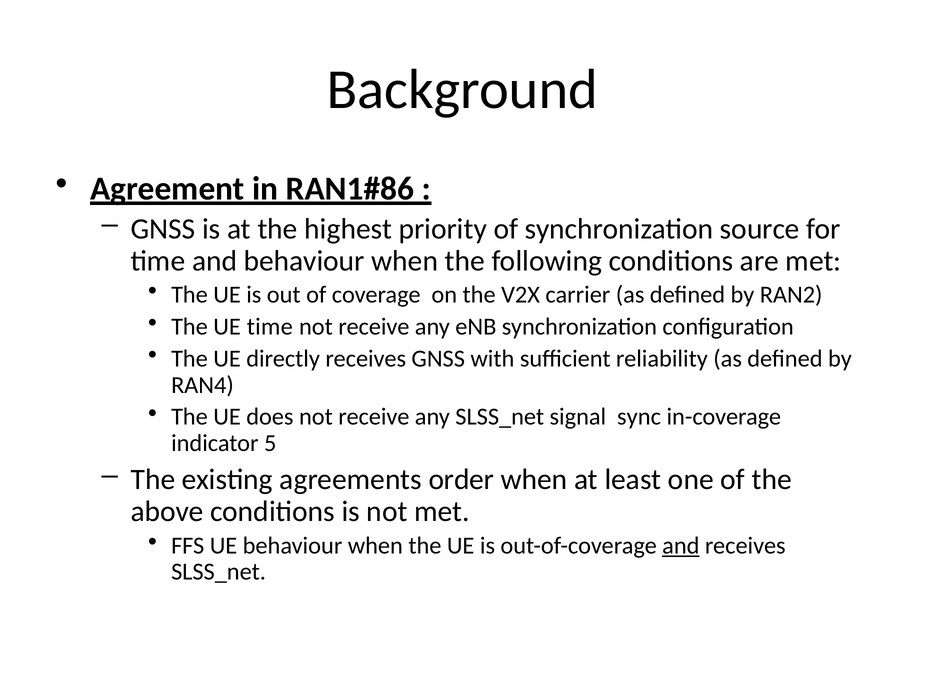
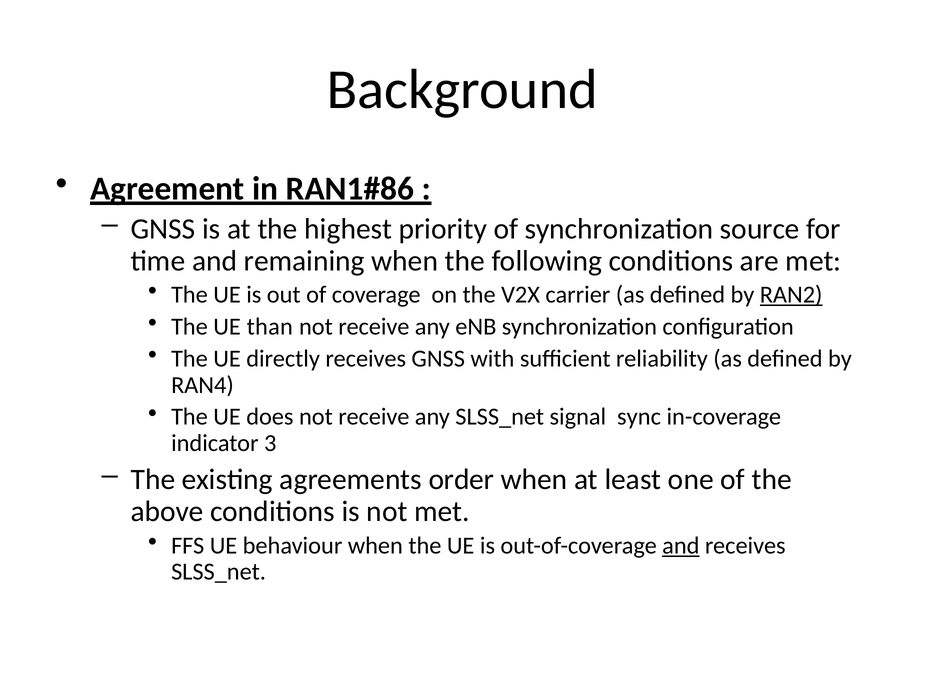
and behaviour: behaviour -> remaining
RAN2 underline: none -> present
UE time: time -> than
5: 5 -> 3
